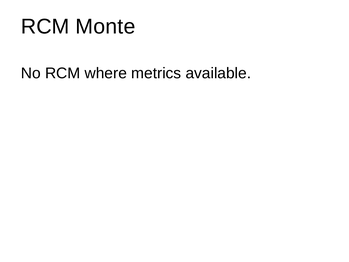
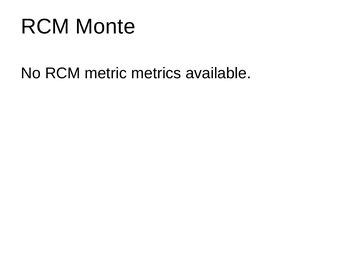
where: where -> metric
